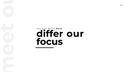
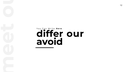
focus: focus -> avoid
